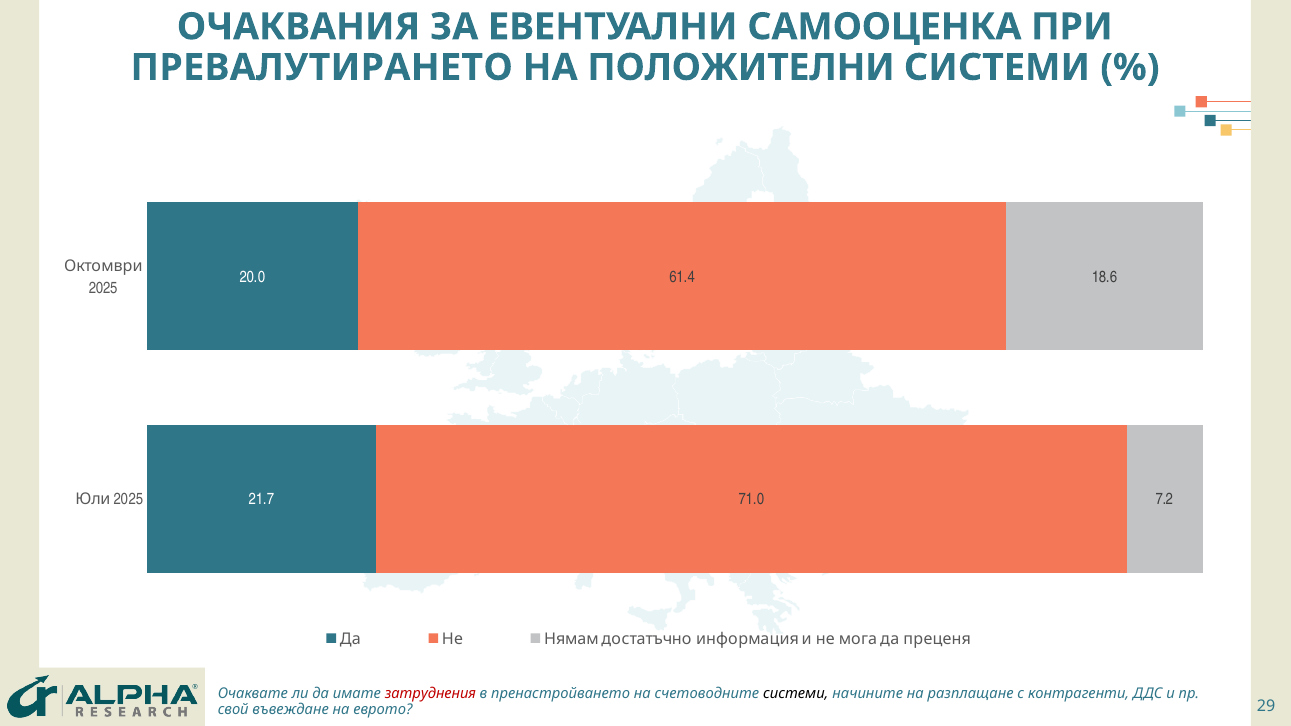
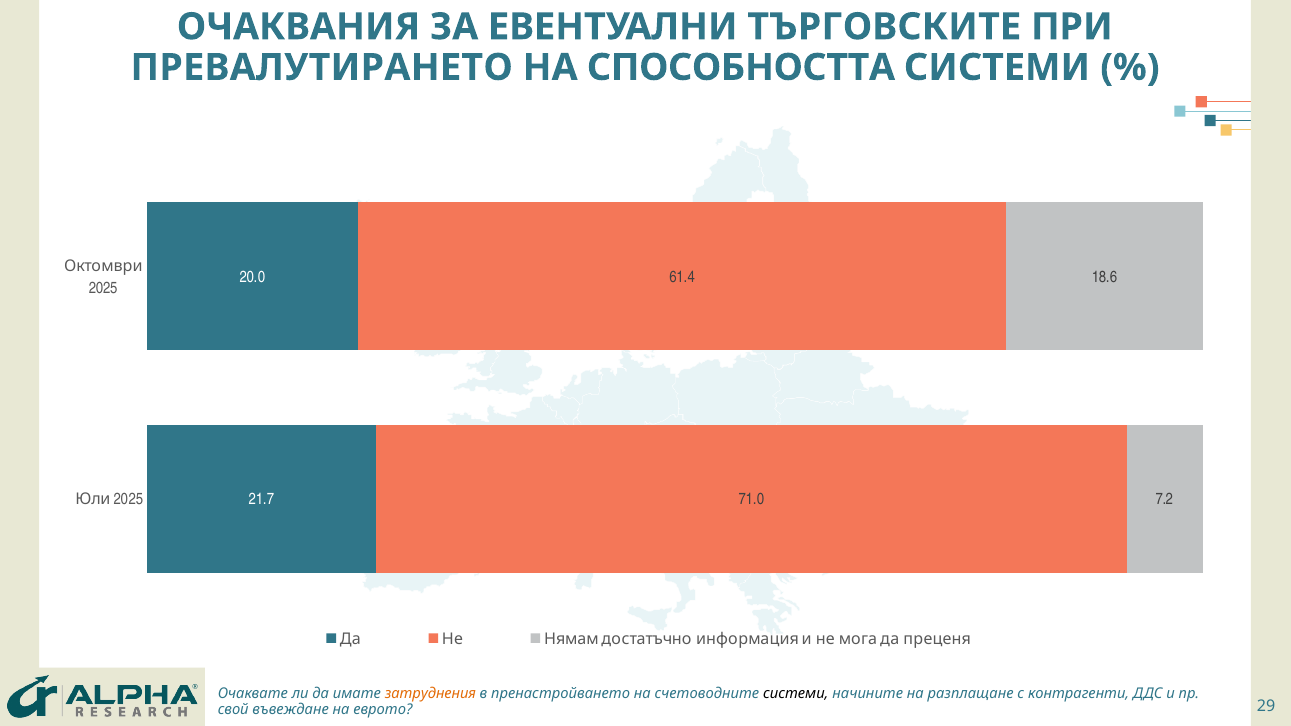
САМООЦЕНКА: САМООЦЕНКА -> ТЪРГОВСКИТЕ
ПОЛОЖИТЕЛНИ: ПОЛОЖИТЕЛНИ -> СПОСОБНОСТТА
затруднения colour: red -> orange
